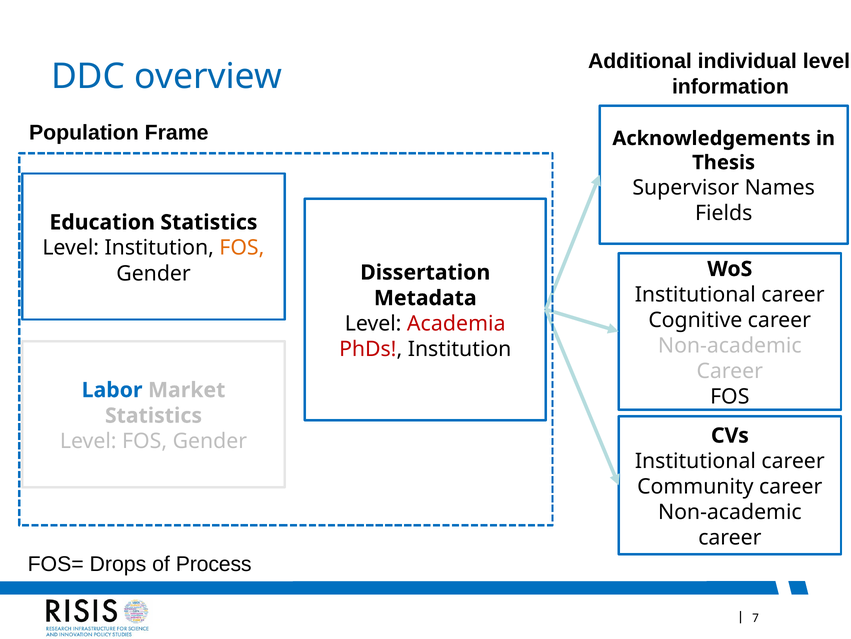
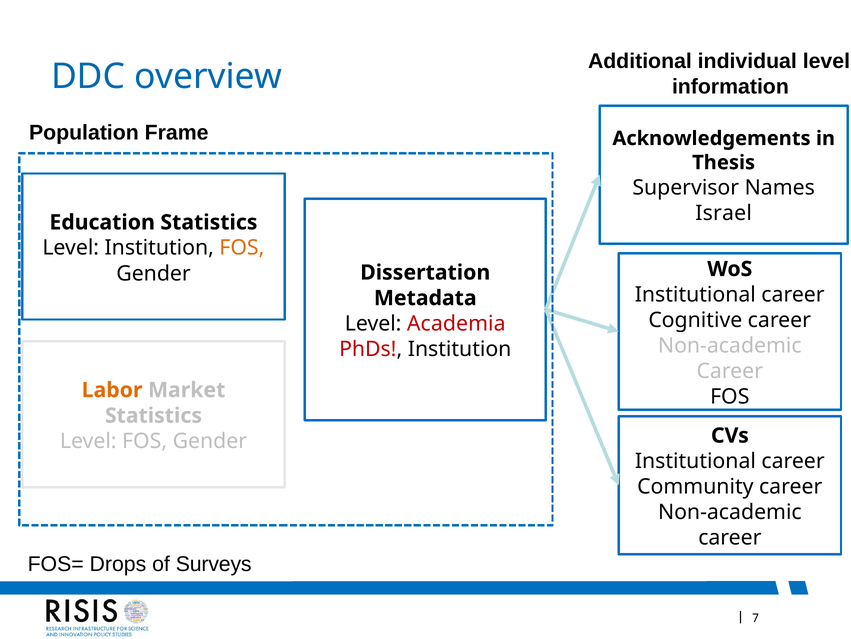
Fields: Fields -> Israel
Labor colour: blue -> orange
Process: Process -> Surveys
